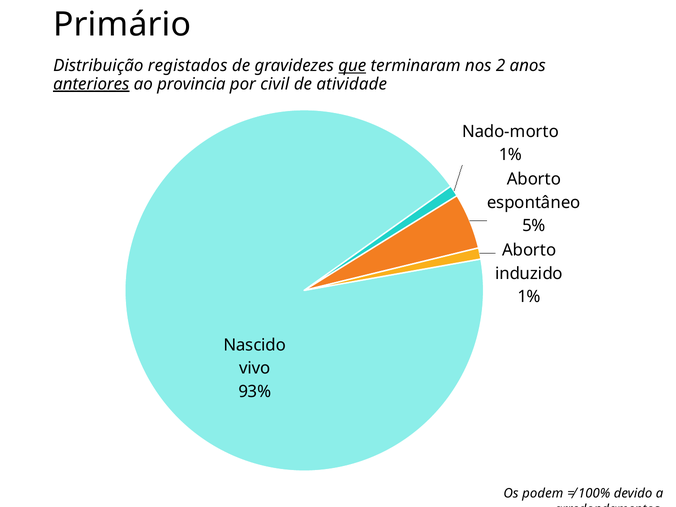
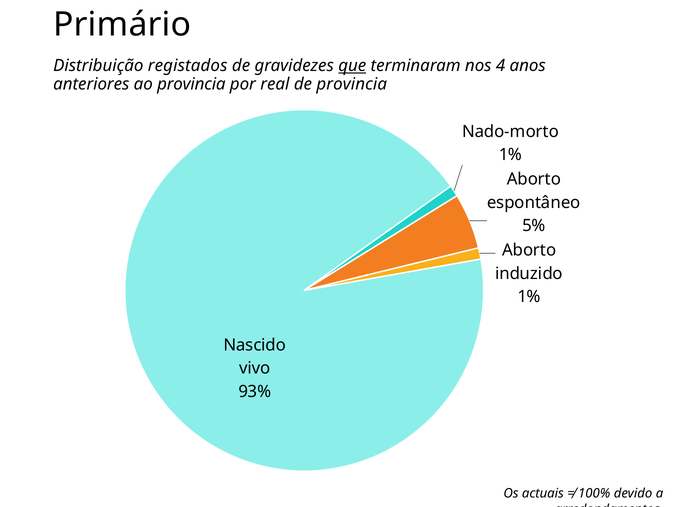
2: 2 -> 4
anteriores underline: present -> none
civil: civil -> real
de atividade: atividade -> provincia
podem: podem -> actuais
